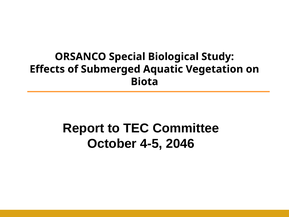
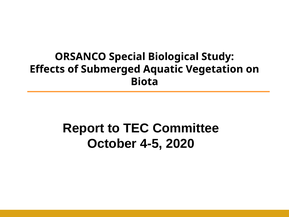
2046: 2046 -> 2020
